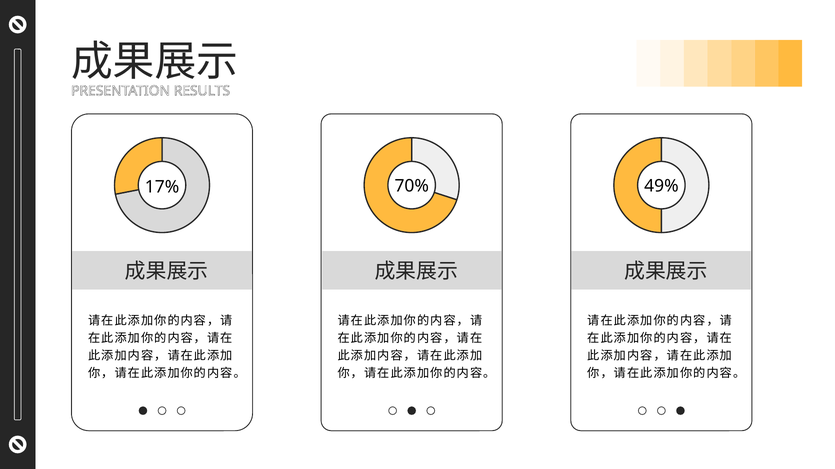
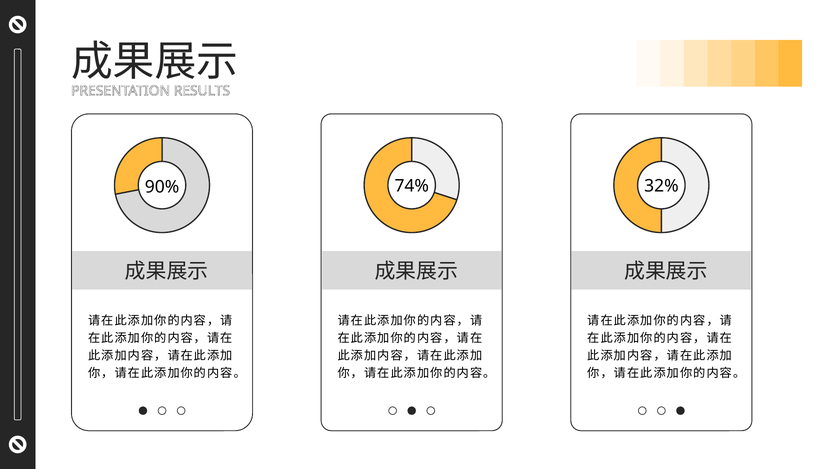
70%: 70% -> 74%
49%: 49% -> 32%
17%: 17% -> 90%
